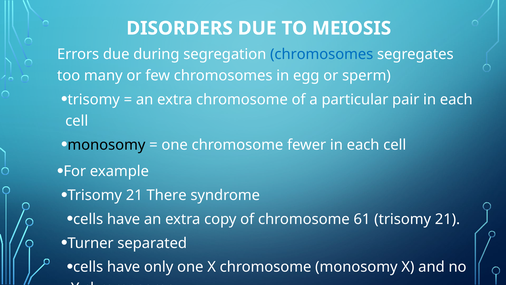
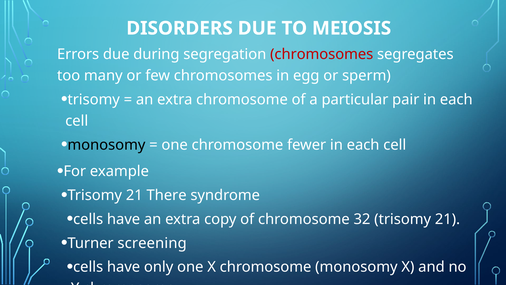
chromosomes at (322, 54) colour: blue -> red
61: 61 -> 32
separated: separated -> screening
